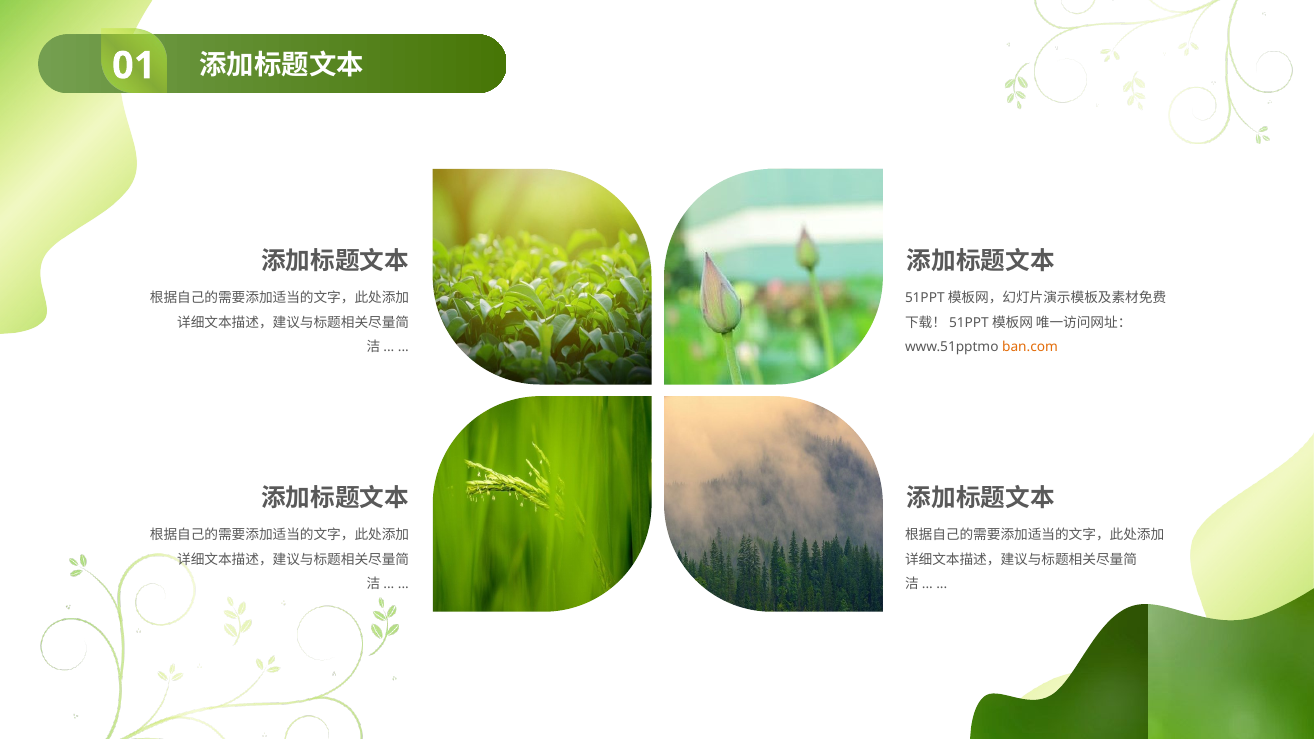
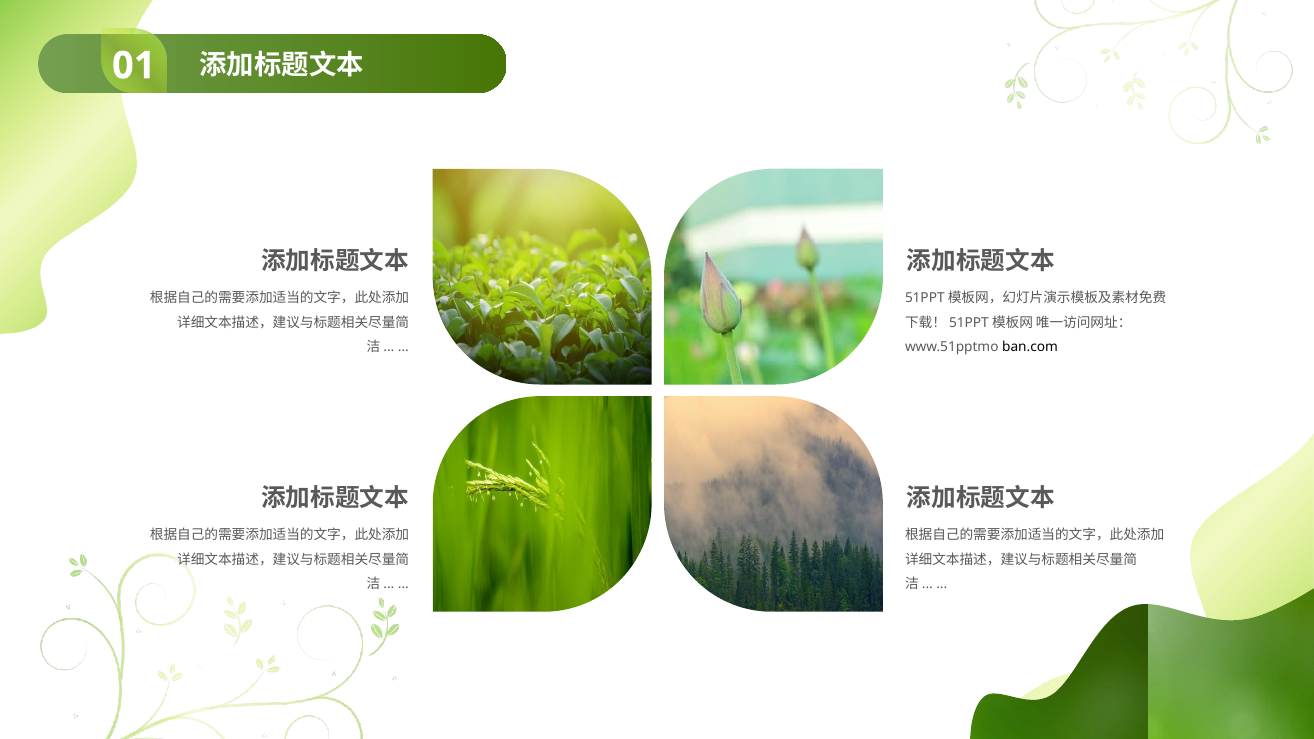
ban.com colour: orange -> black
